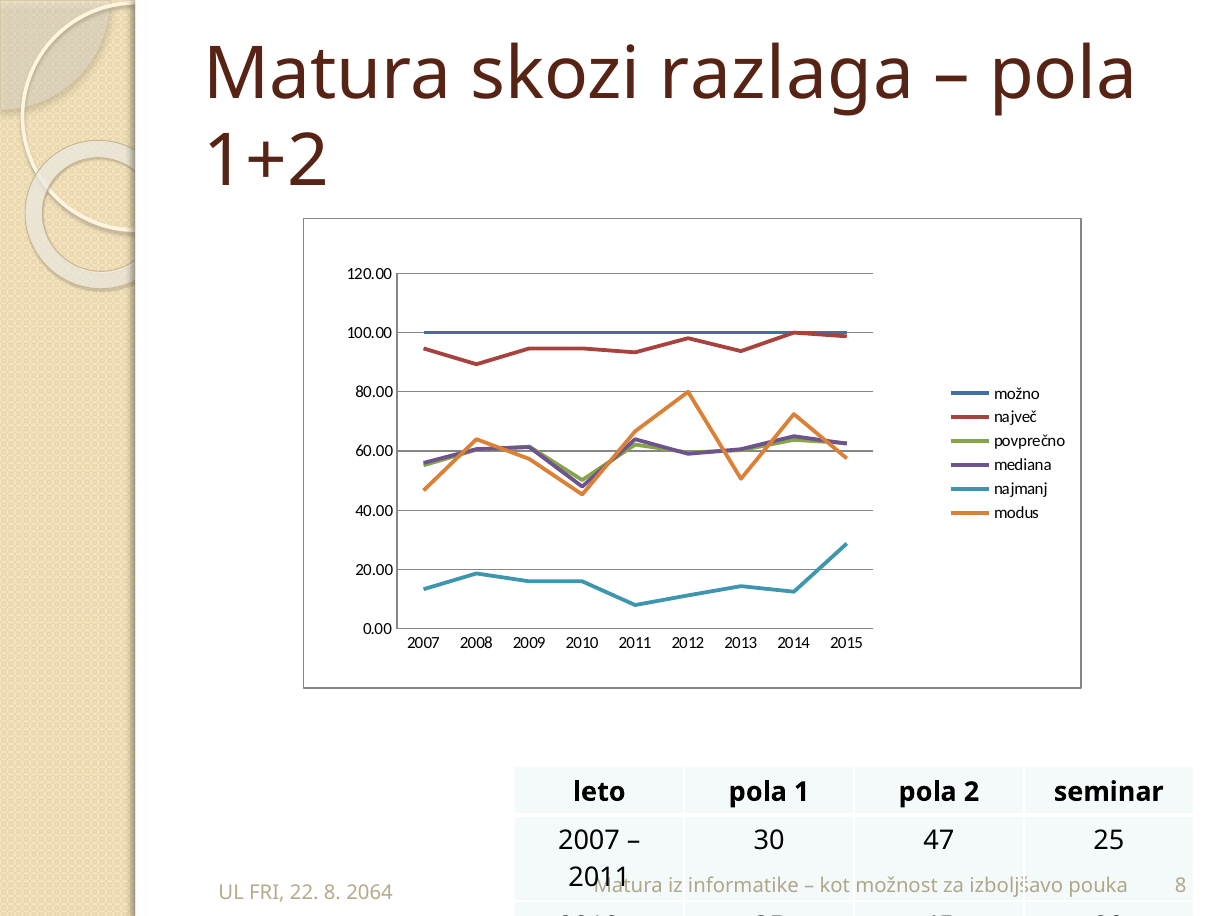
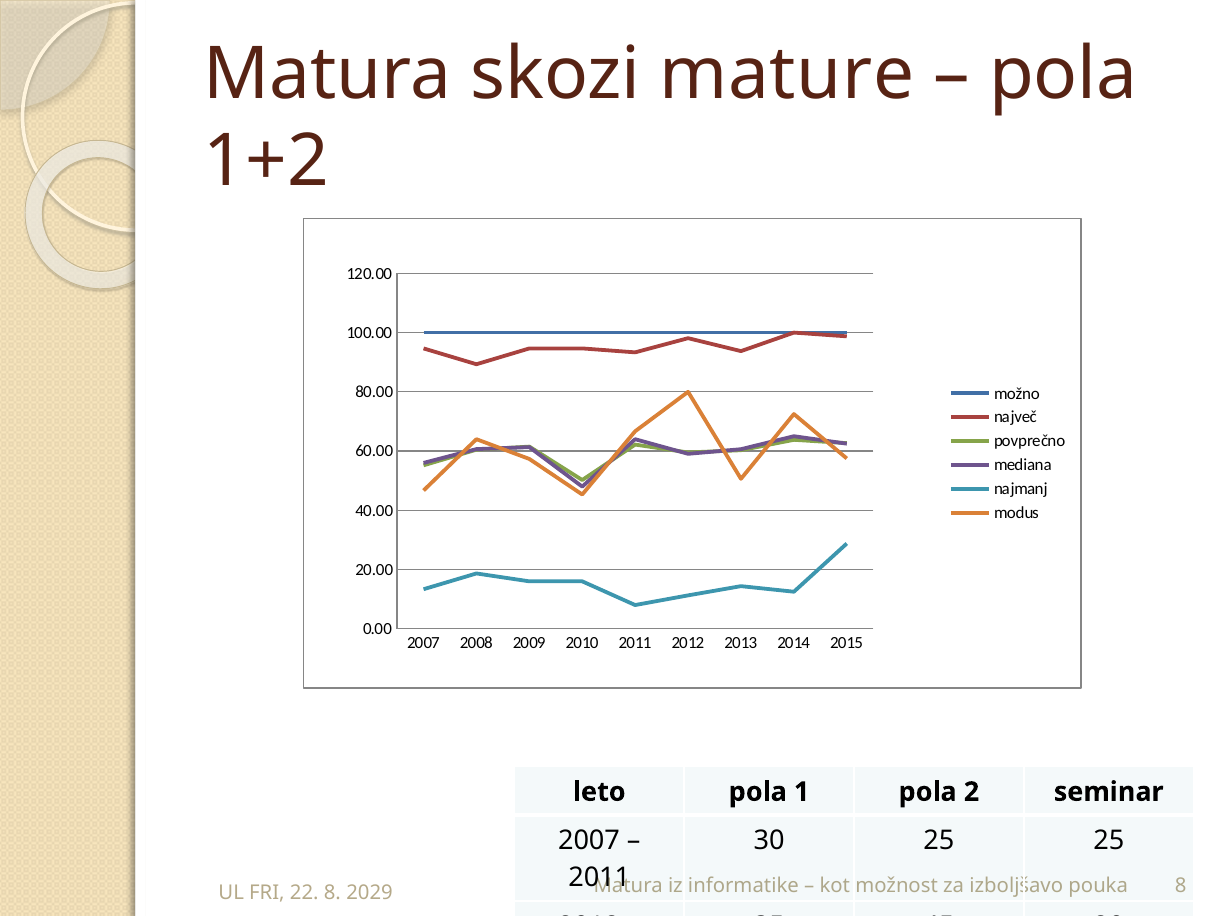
razlaga: razlaga -> mature
30 47: 47 -> 25
2064: 2064 -> 2029
